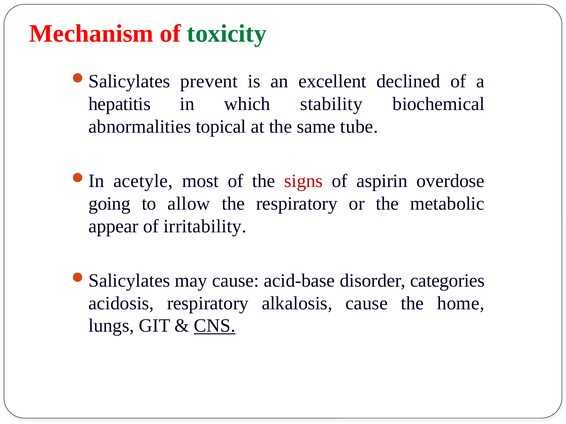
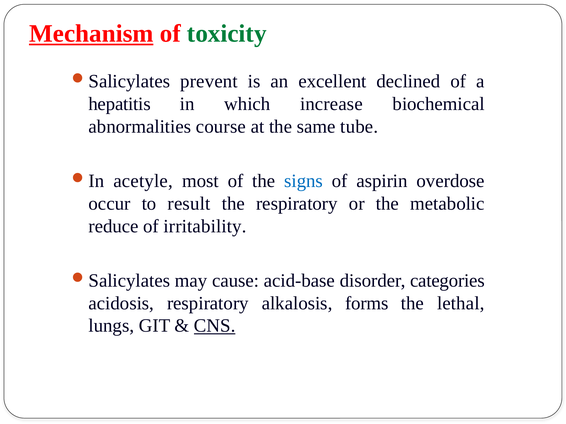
Mechanism underline: none -> present
stability: stability -> increase
topical: topical -> course
signs colour: red -> blue
going: going -> occur
allow: allow -> result
appear: appear -> reduce
alkalosis cause: cause -> forms
home: home -> lethal
